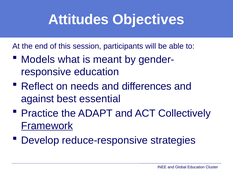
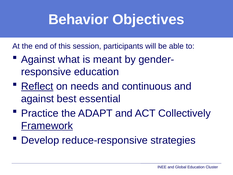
Attitudes: Attitudes -> Behavior
Models at (38, 59): Models -> Against
Reflect underline: none -> present
differences: differences -> continuous
